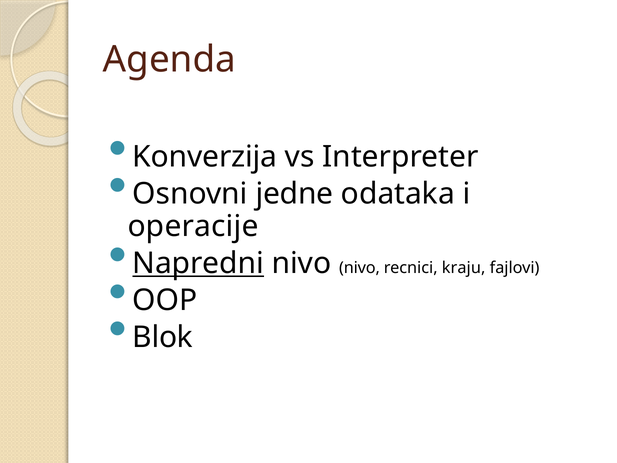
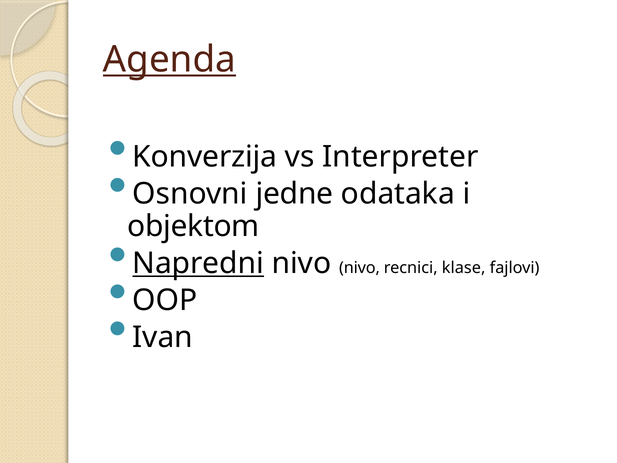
Agenda underline: none -> present
operacije: operacije -> objektom
kraju: kraju -> klase
Blok: Blok -> Ivan
